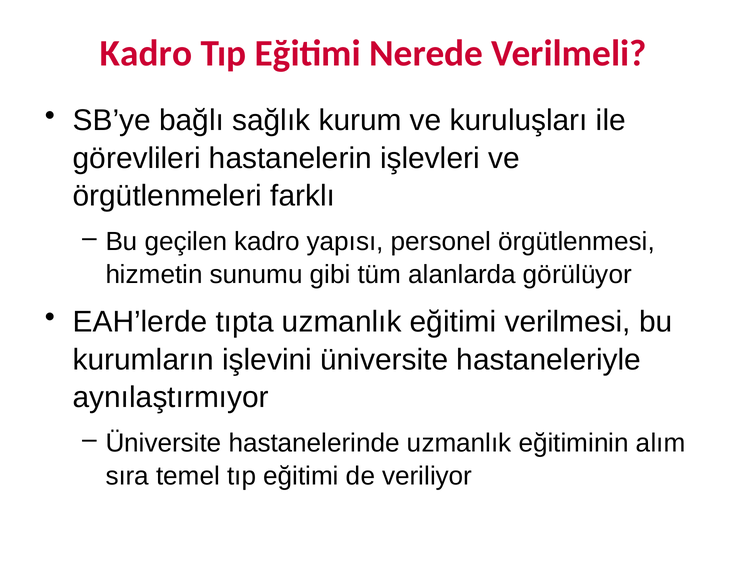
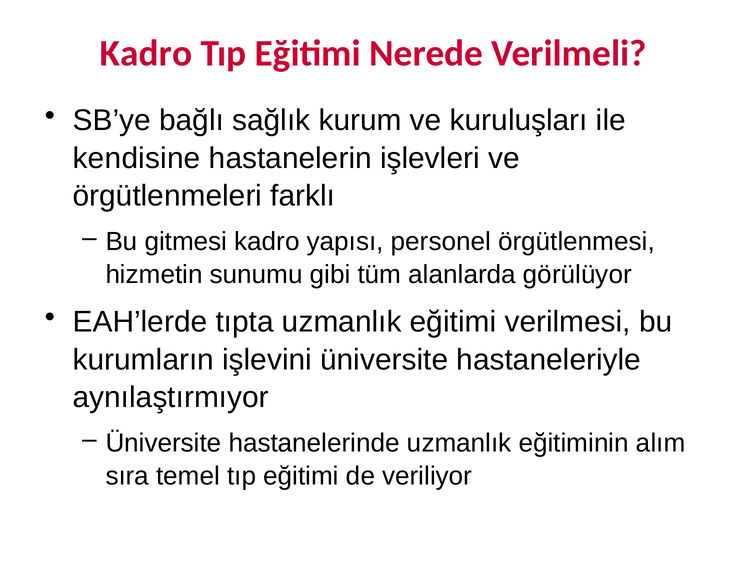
görevlileri: görevlileri -> kendisine
geçilen: geçilen -> gitmesi
